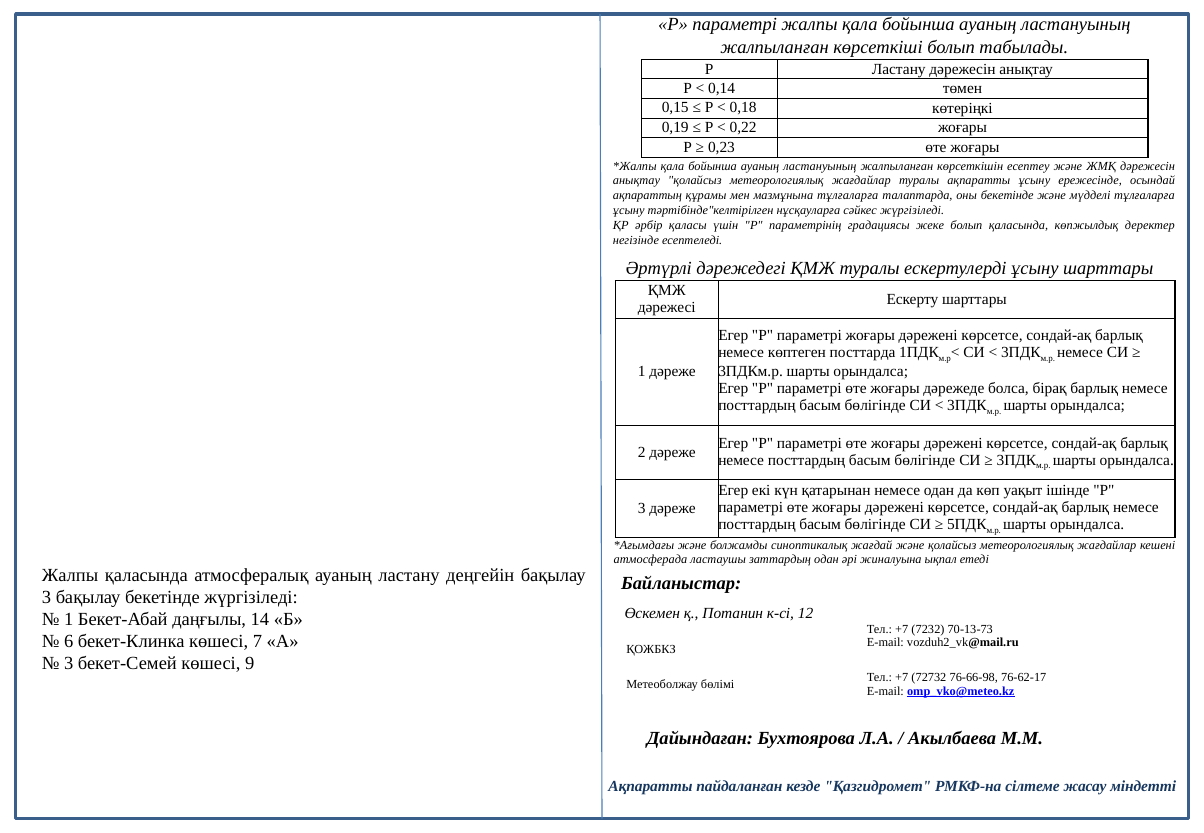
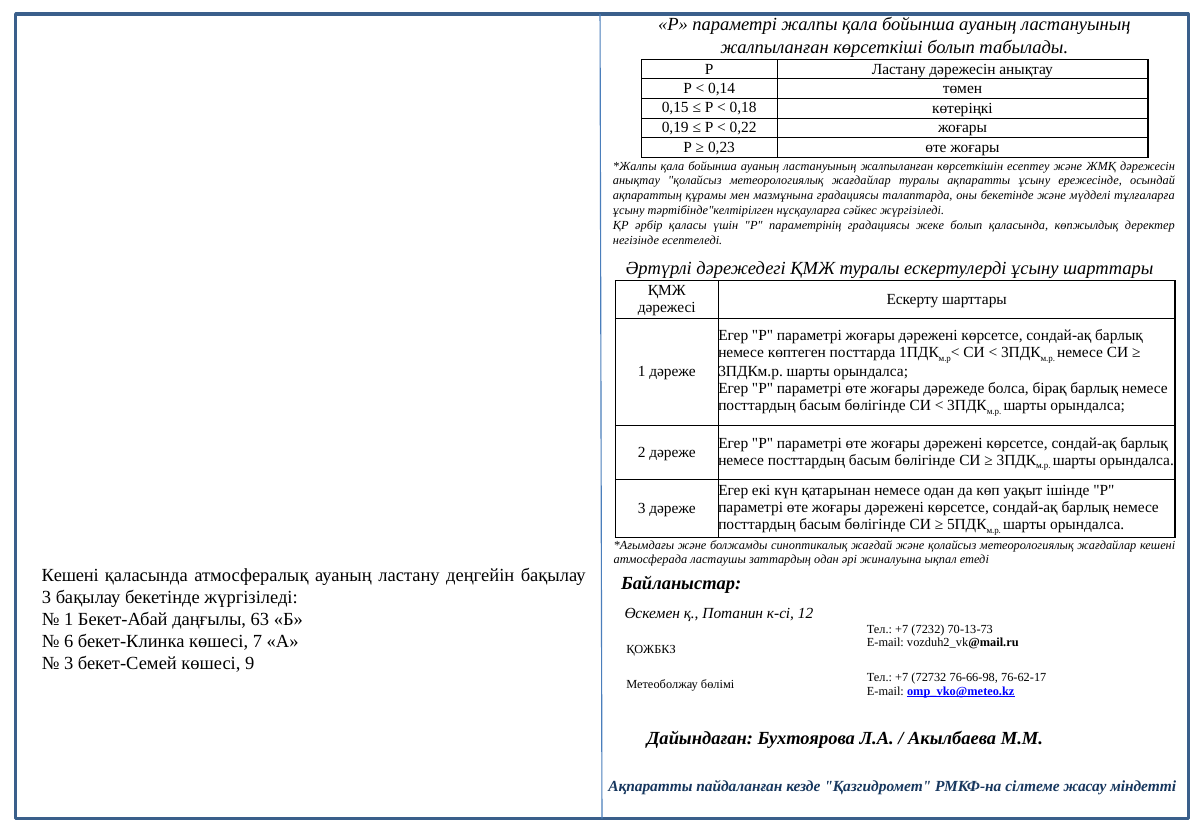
мазмұнына тұлғаларға: тұлғаларға -> градациясы
Жалпы at (70, 575): Жалпы -> Кешені
14: 14 -> 63
